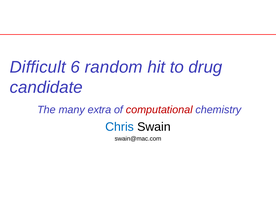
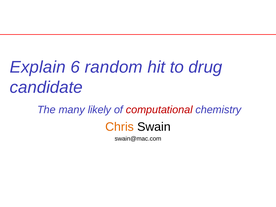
Difficult: Difficult -> Explain
extra: extra -> likely
Chris colour: blue -> orange
